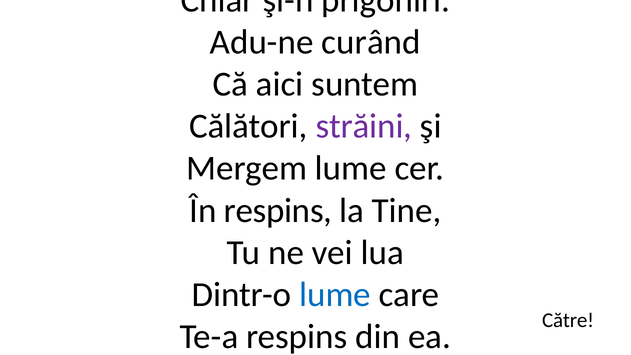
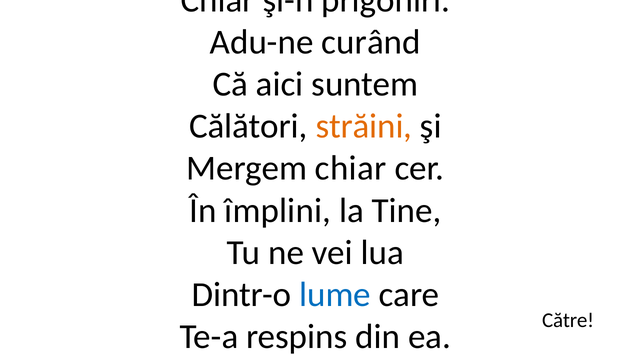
străini colour: purple -> orange
Mergem lume: lume -> chiar
În respins: respins -> împlini
